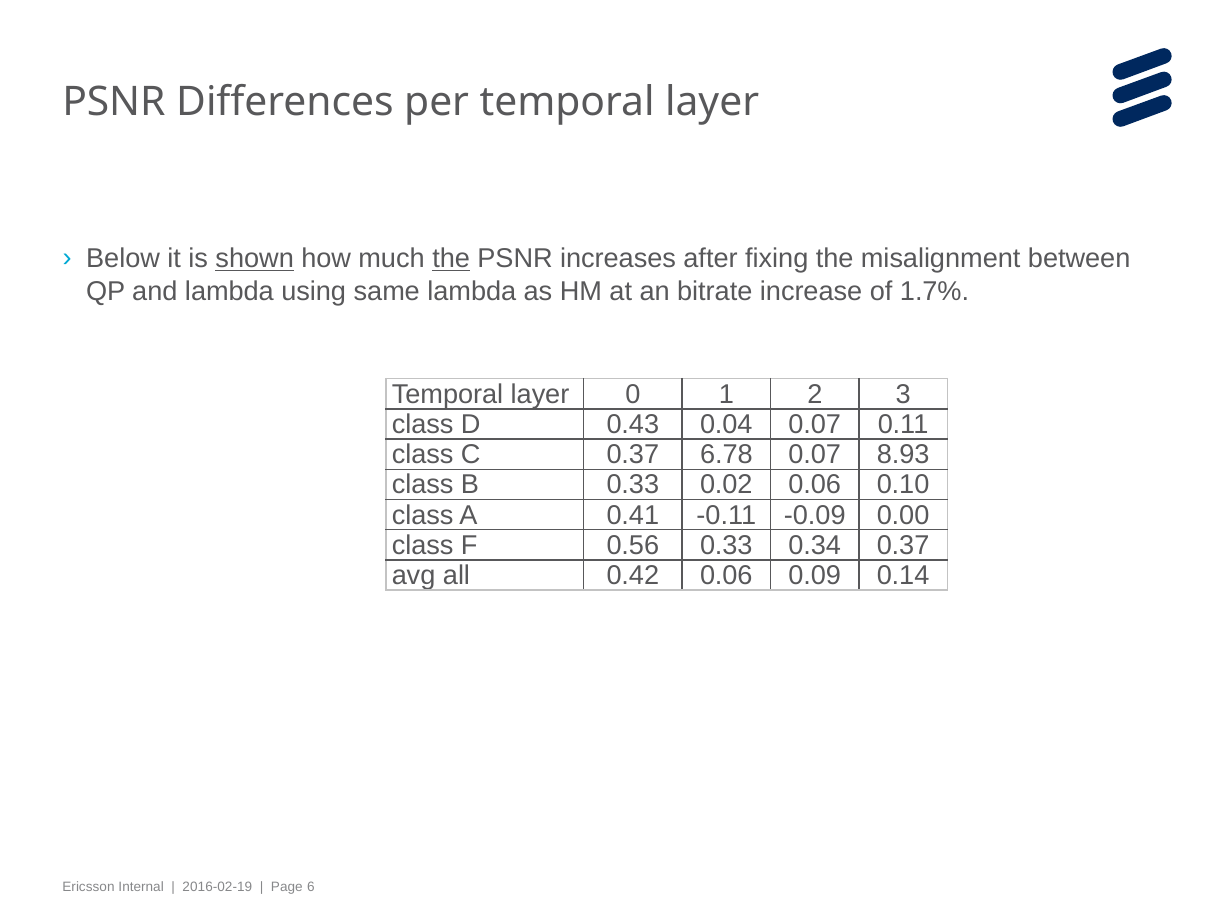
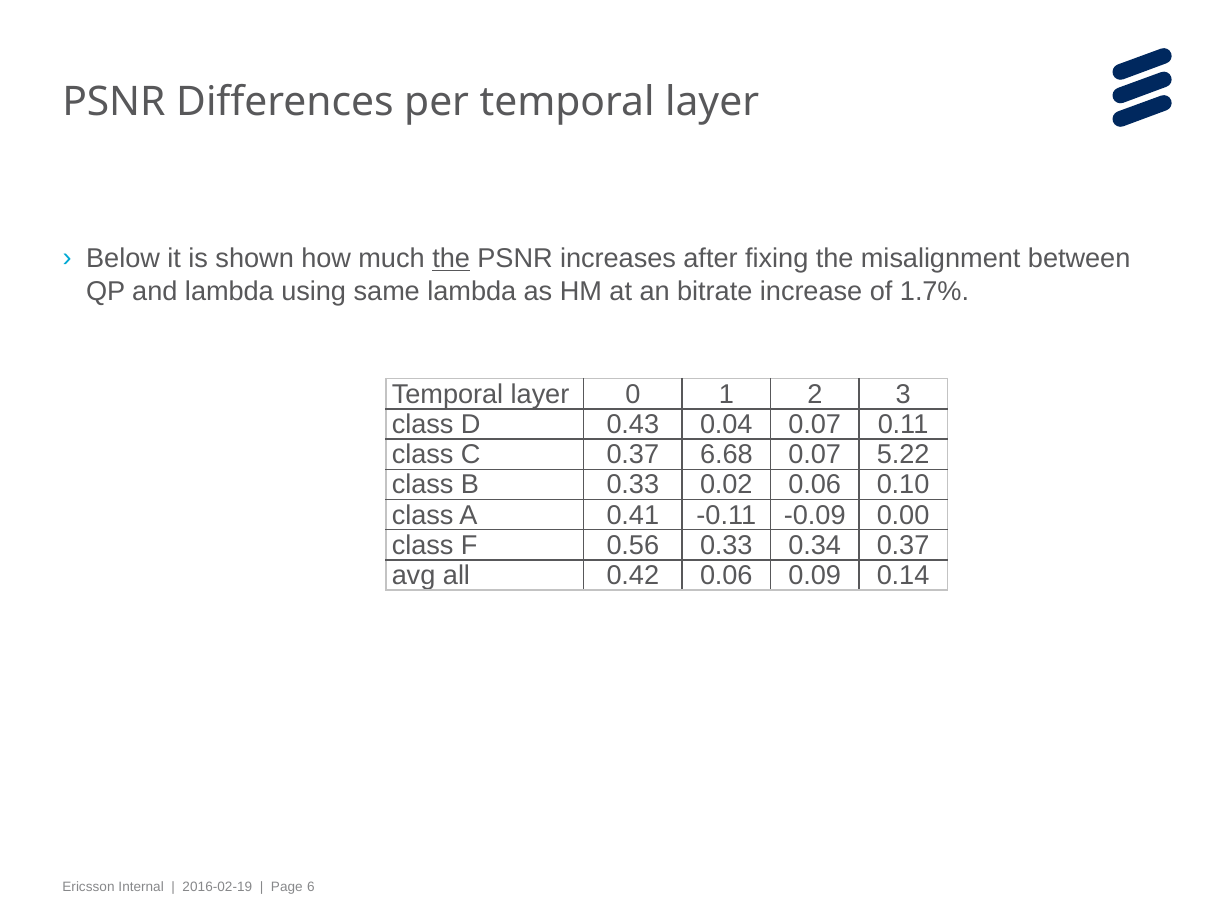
shown underline: present -> none
6.78: 6.78 -> 6.68
8.93: 8.93 -> 5.22
